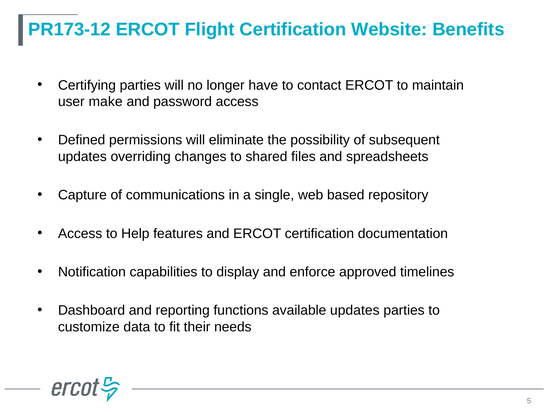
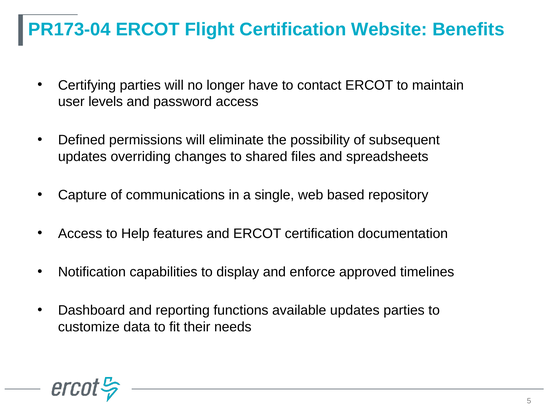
PR173-12: PR173-12 -> PR173-04
make: make -> levels
